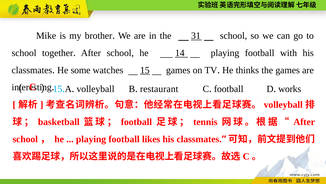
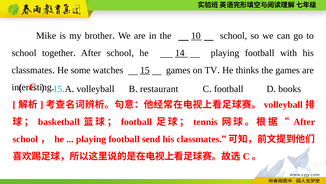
31: 31 -> 10
works: works -> books
likes: likes -> send
